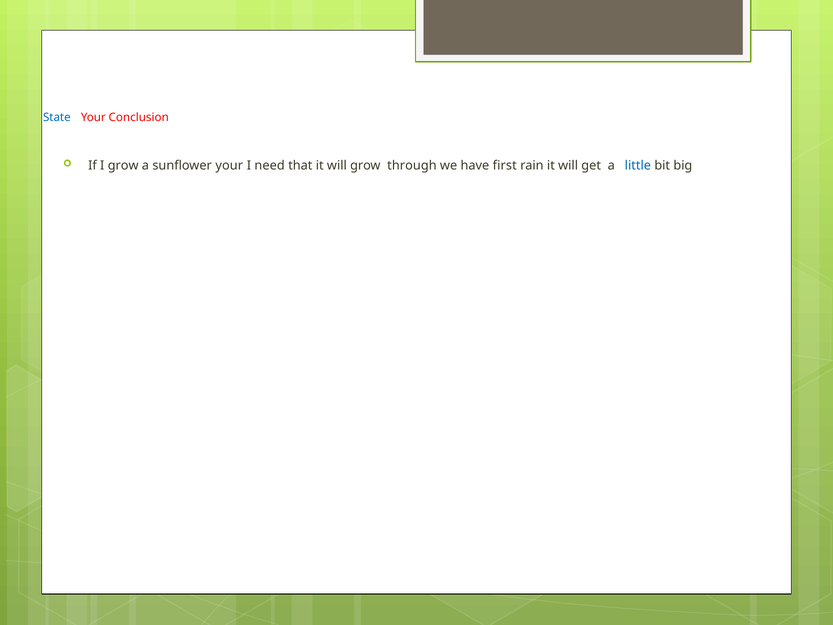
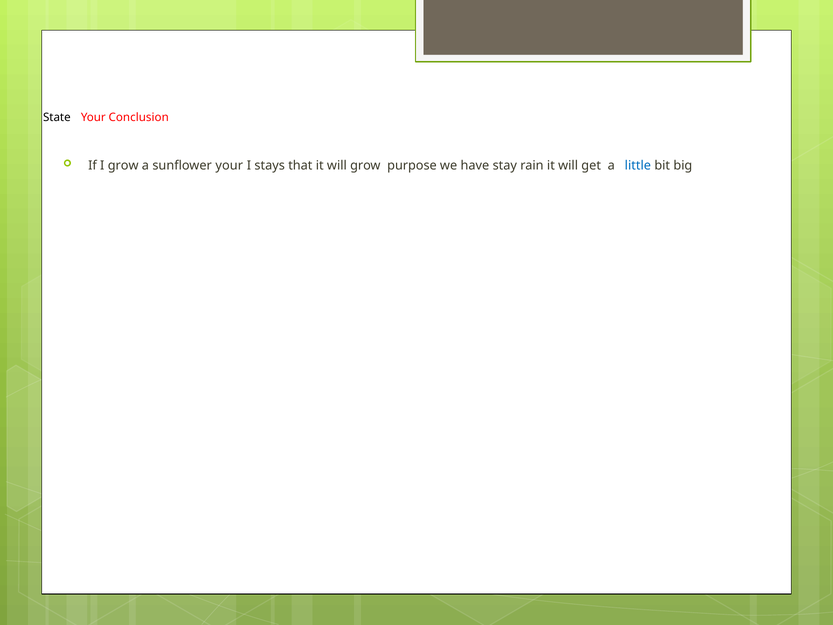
State colour: blue -> black
need: need -> stays
through: through -> purpose
first: first -> stay
